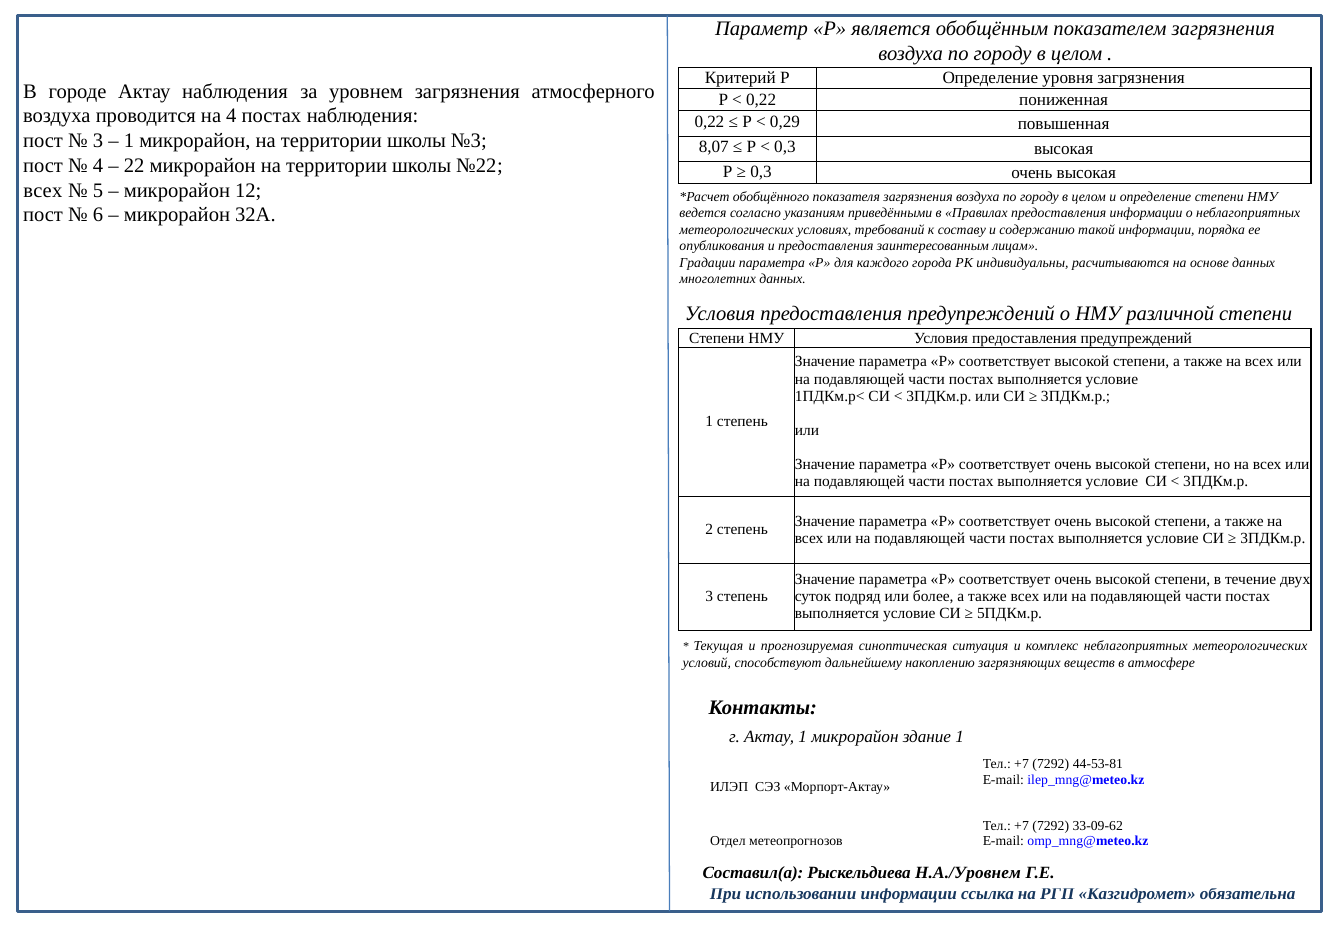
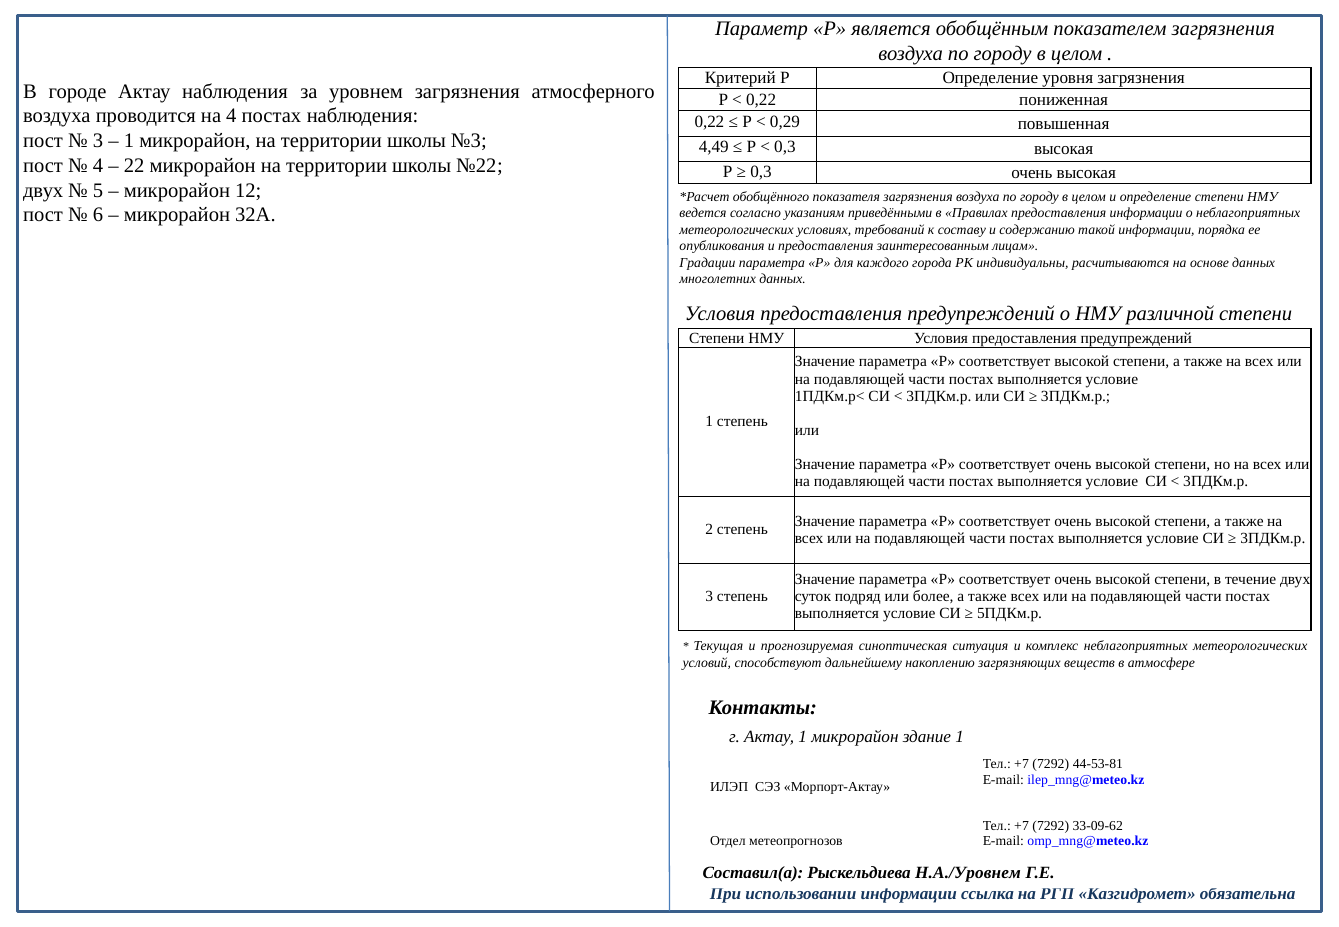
8,07: 8,07 -> 4,49
всех at (43, 190): всех -> двух
